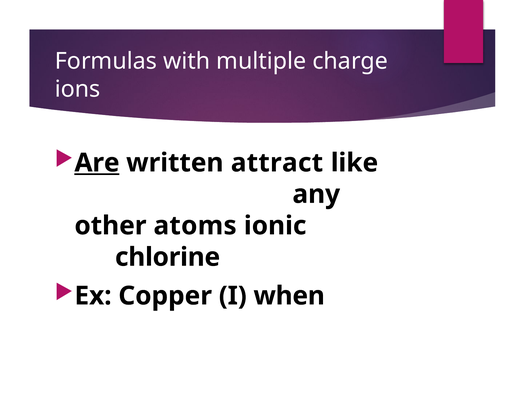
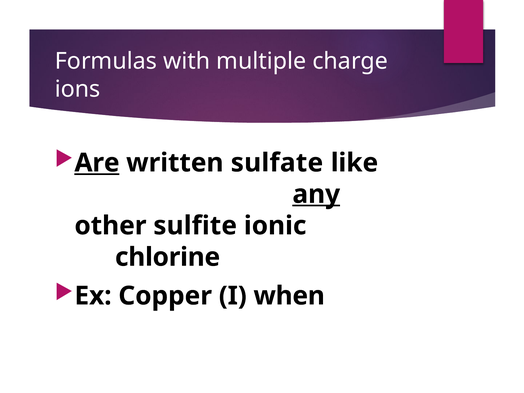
attract: attract -> sulfate
any underline: none -> present
atoms: atoms -> sulfite
